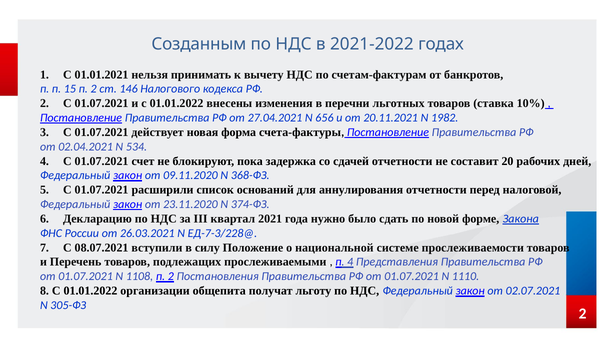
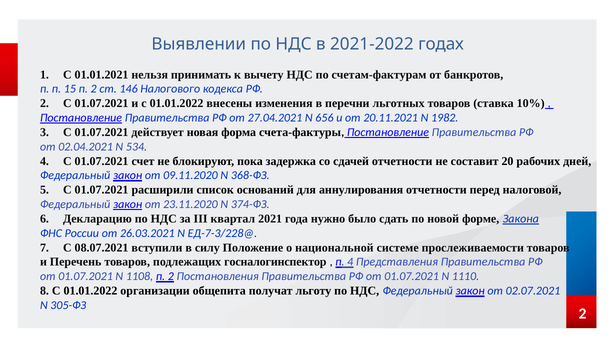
Созданным: Созданным -> Выявлении
прослеживаемыми: прослеживаемыми -> госналогинспектор
